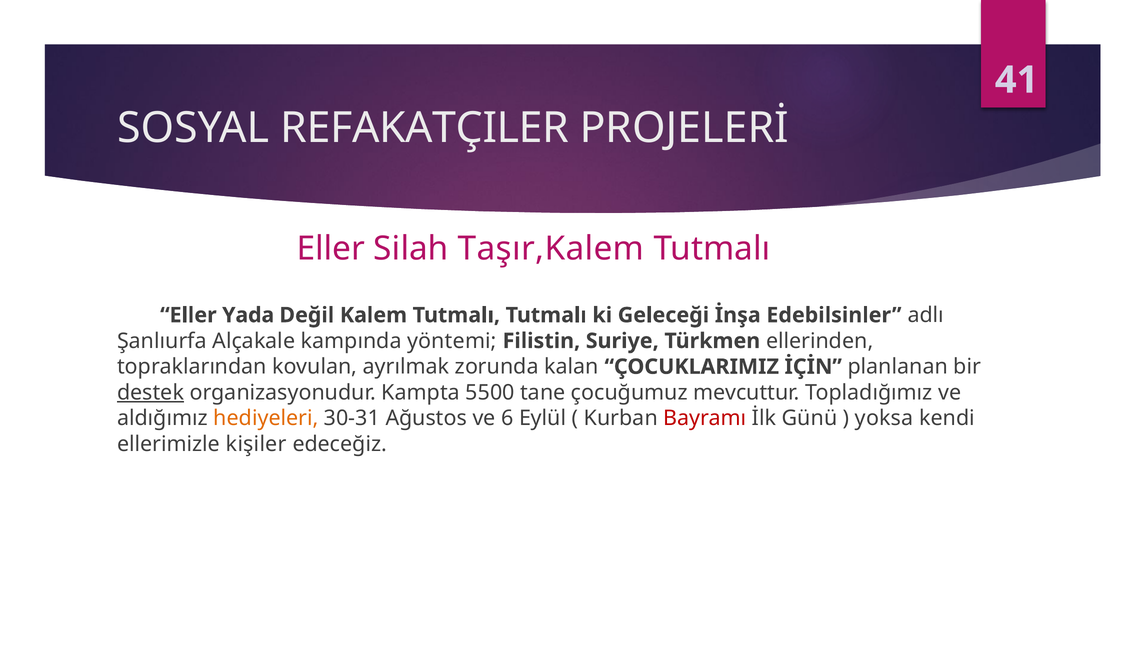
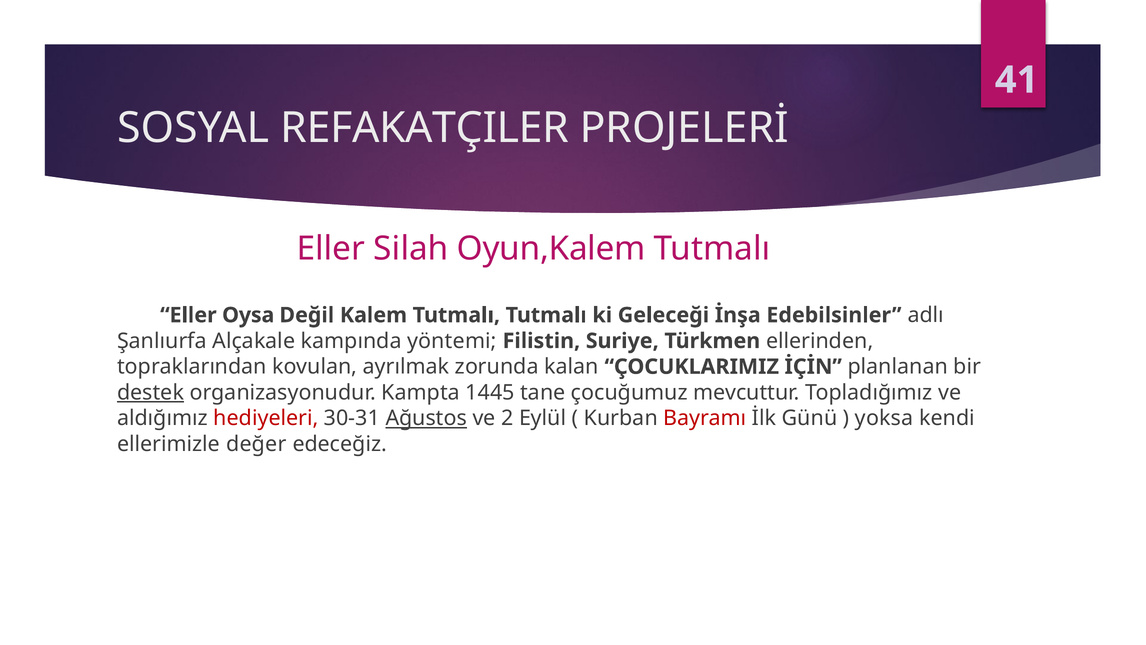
Taşır,Kalem: Taşır,Kalem -> Oyun,Kalem
Yada: Yada -> Oysa
5500: 5500 -> 1445
hediyeleri colour: orange -> red
Ağustos underline: none -> present
6: 6 -> 2
kişiler: kişiler -> değer
